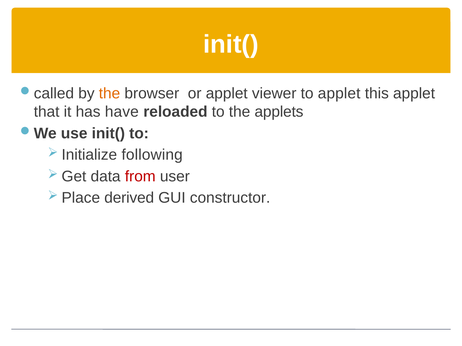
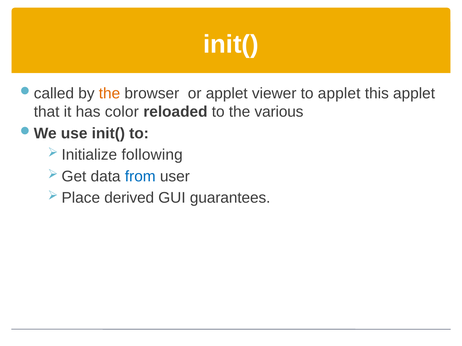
have: have -> color
applets: applets -> various
from colour: red -> blue
constructor: constructor -> guarantees
